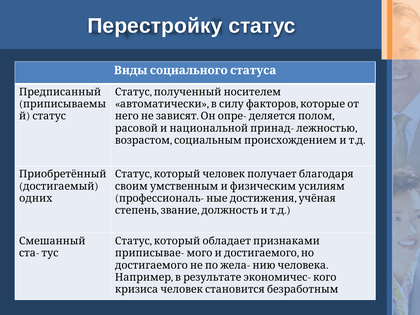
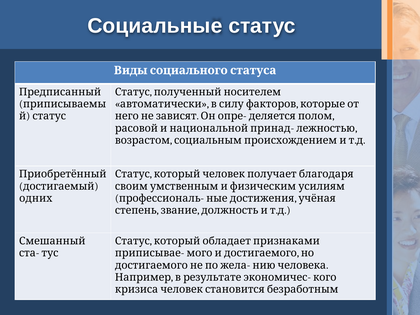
Перестройку: Перестройку -> Социальные
